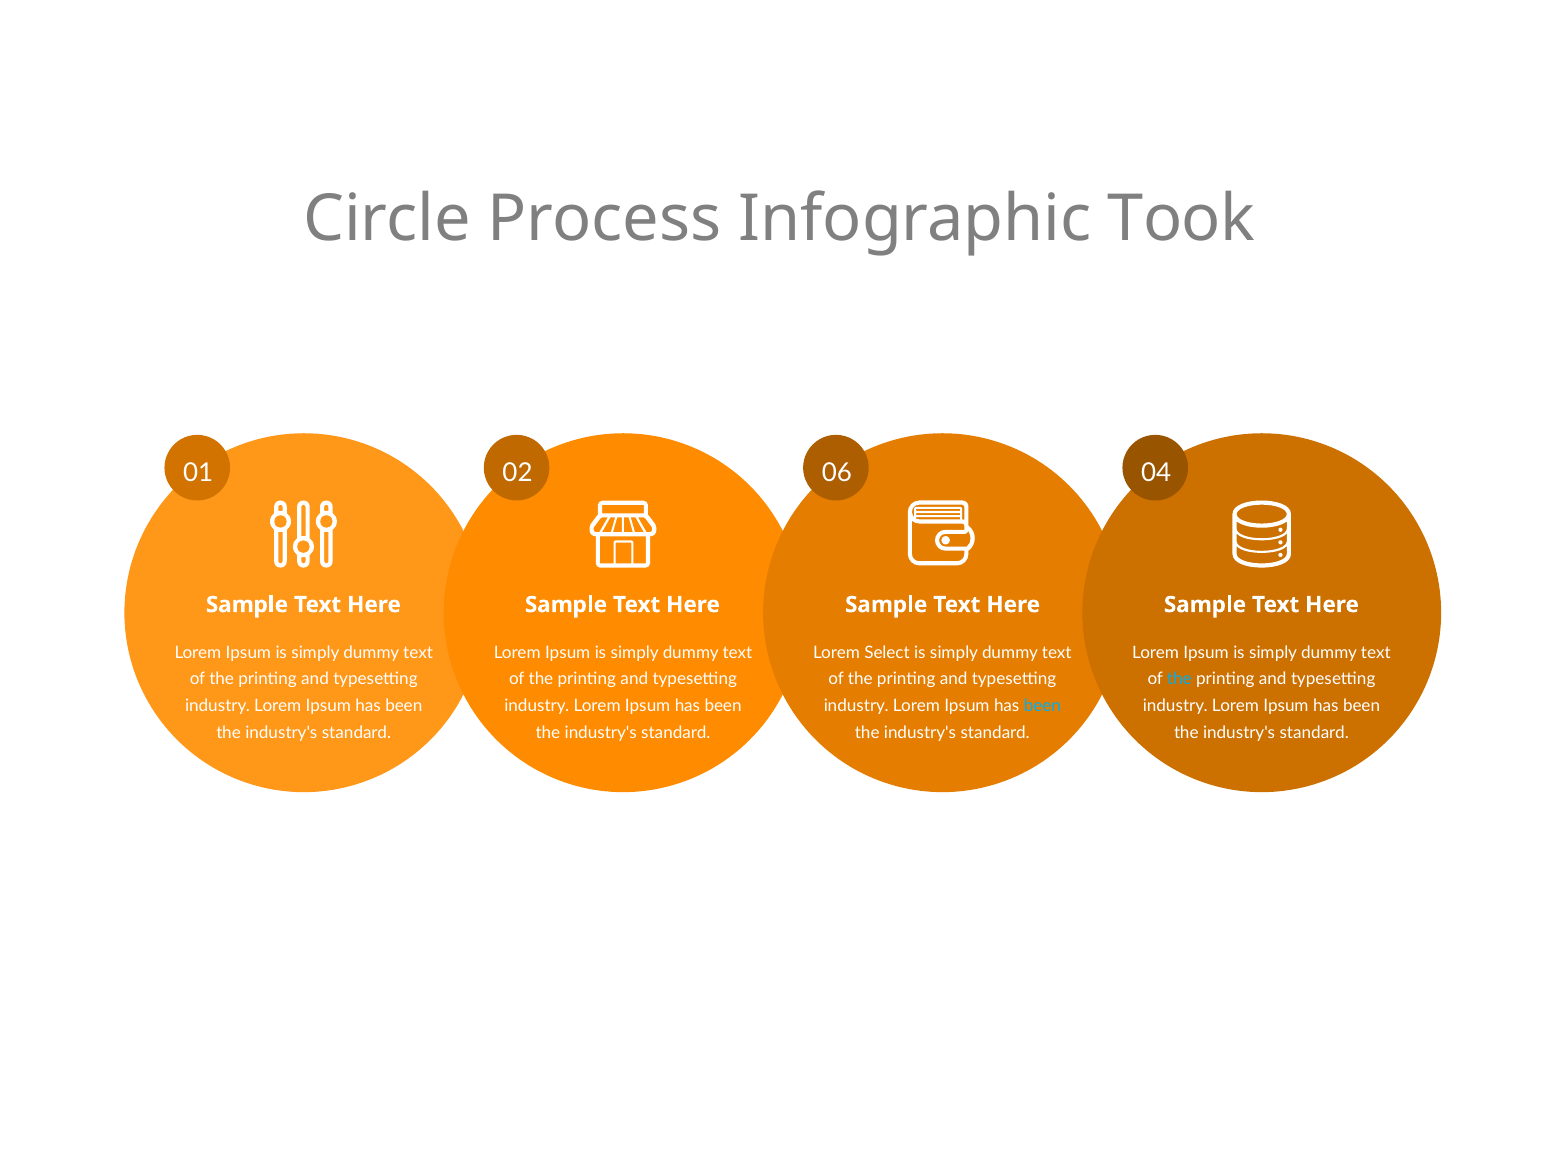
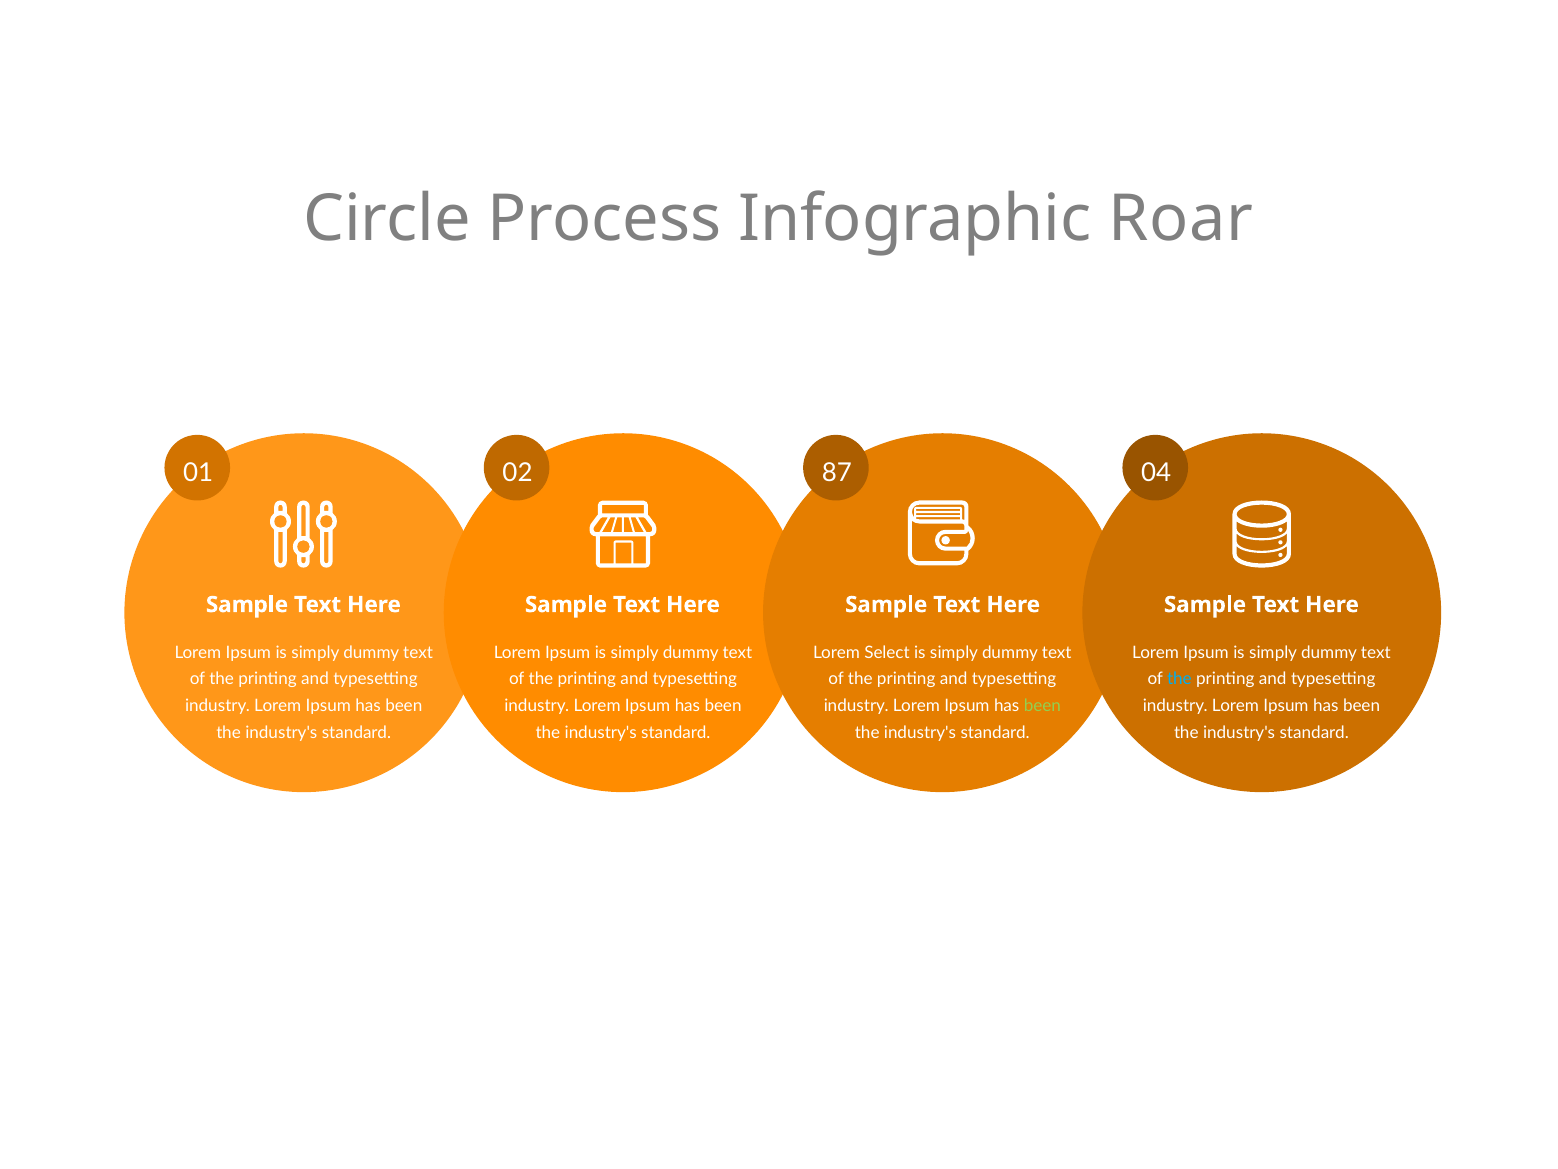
Took: Took -> Roar
06: 06 -> 87
been at (1042, 706) colour: light blue -> light green
